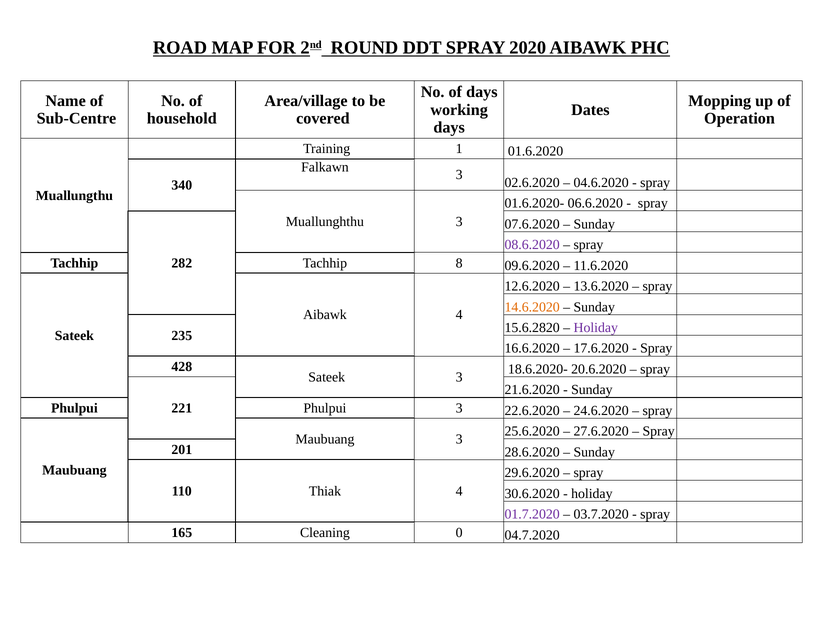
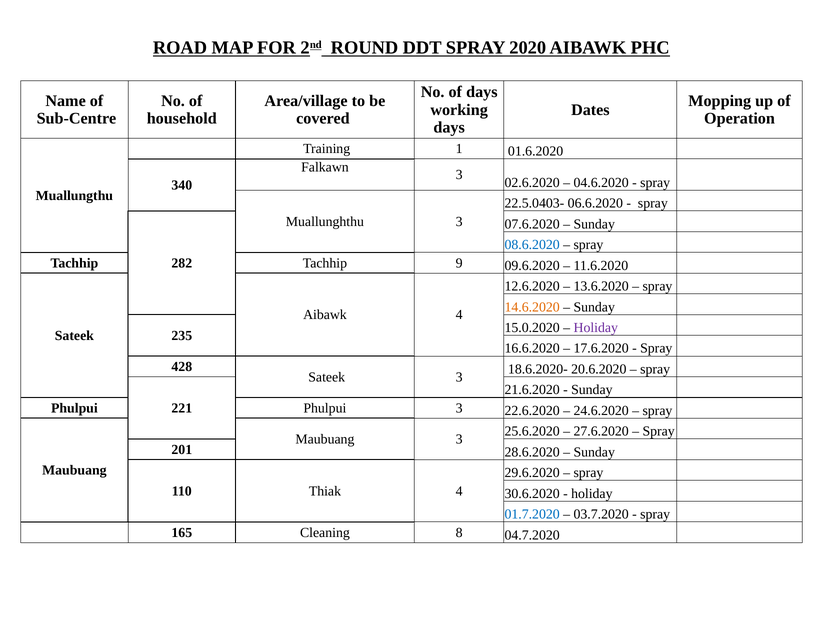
01.6.2020-: 01.6.2020- -> 22.5.0403-
08.6.2020 colour: purple -> blue
8: 8 -> 9
15.6.2820: 15.6.2820 -> 15.0.2020
01.7.2020 colour: purple -> blue
0: 0 -> 8
